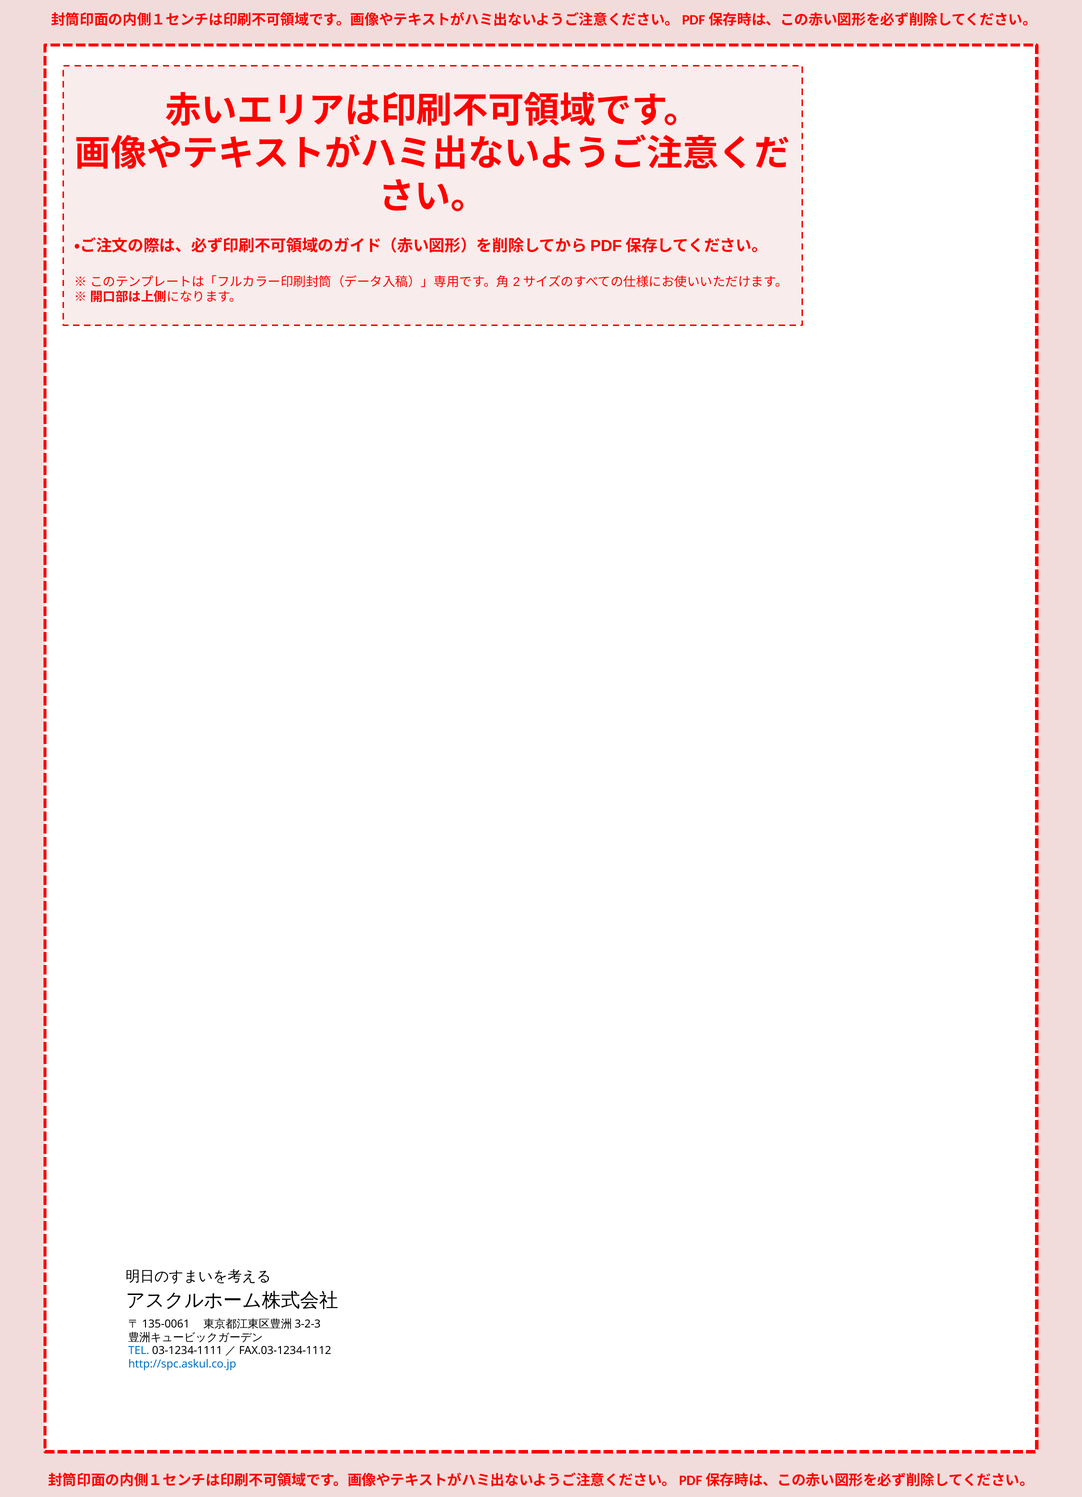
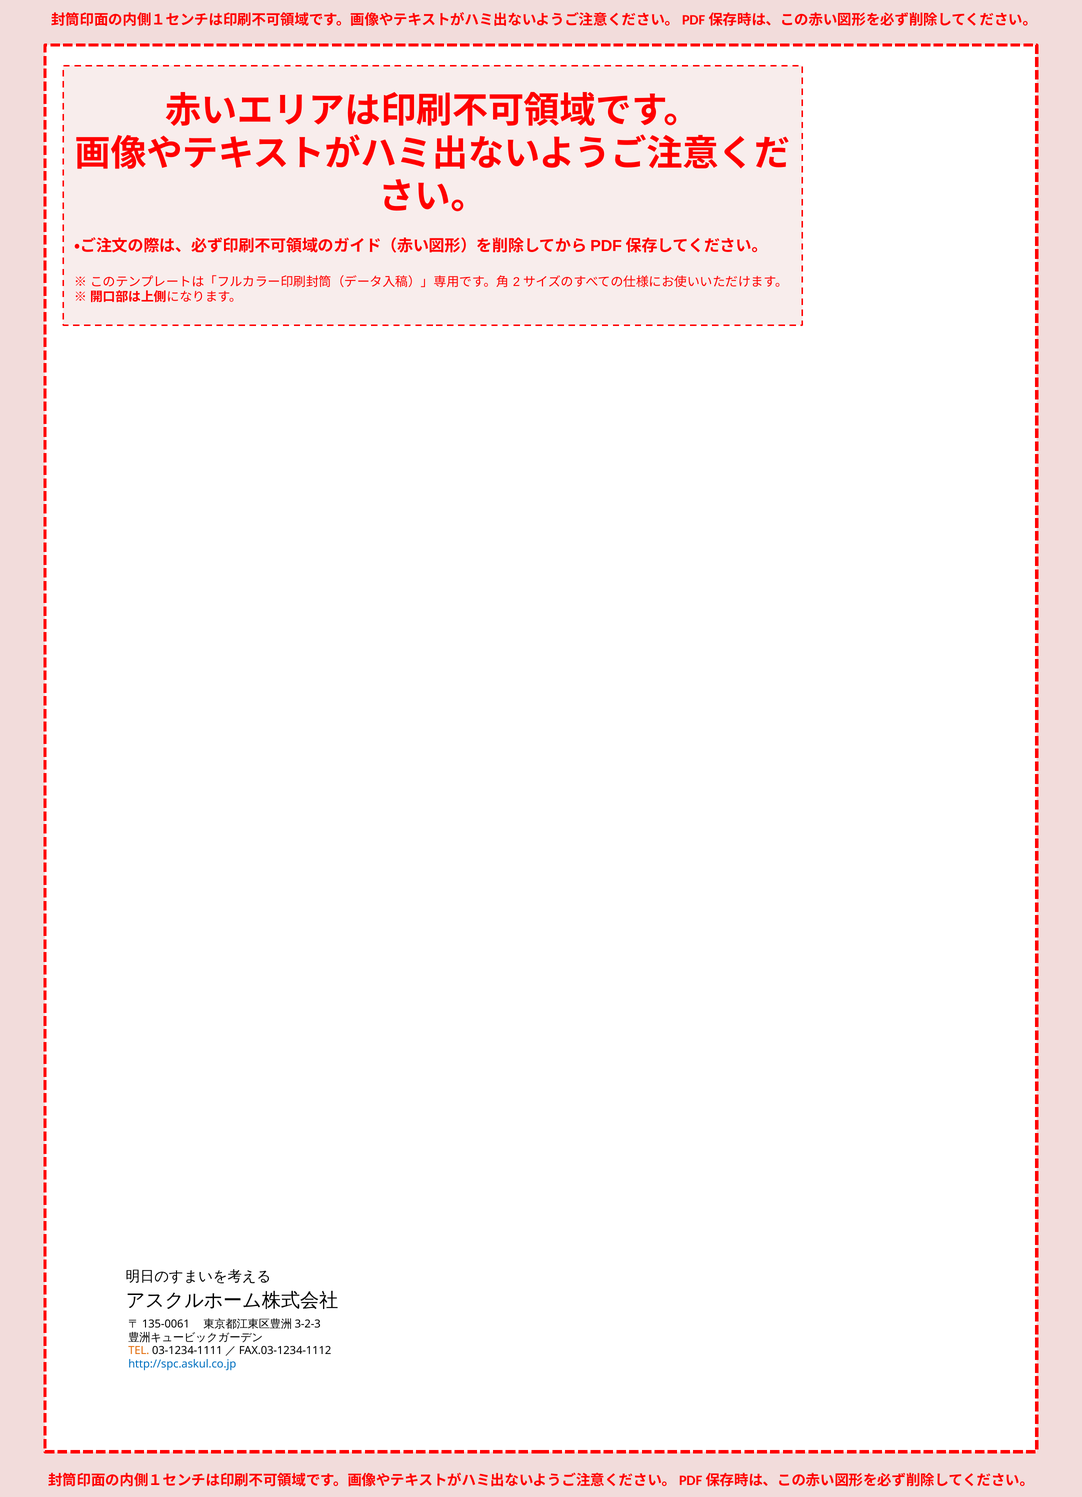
TEL colour: blue -> orange
